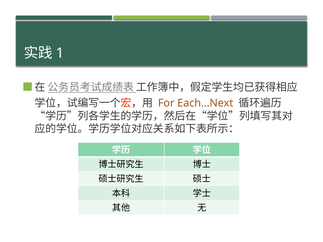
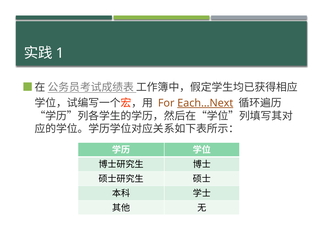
Each…Next underline: none -> present
